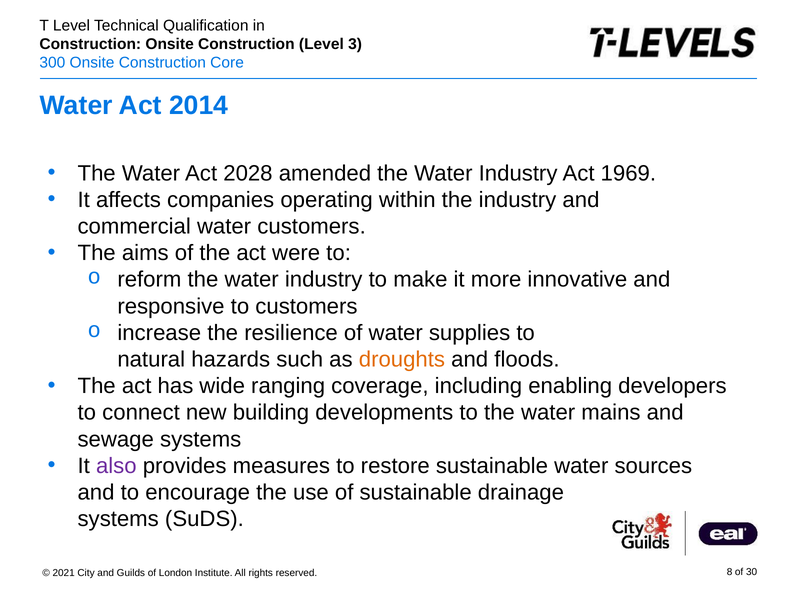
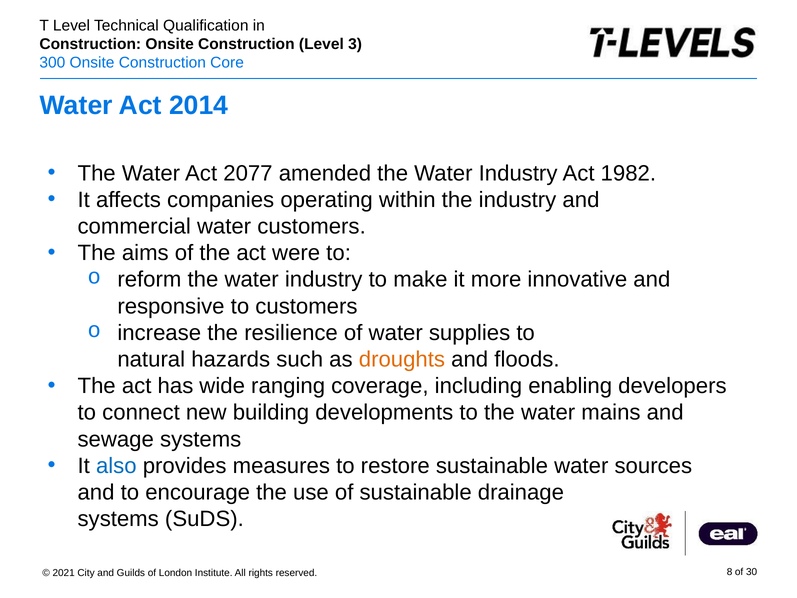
2028: 2028 -> 2077
1969: 1969 -> 1982
also colour: purple -> blue
